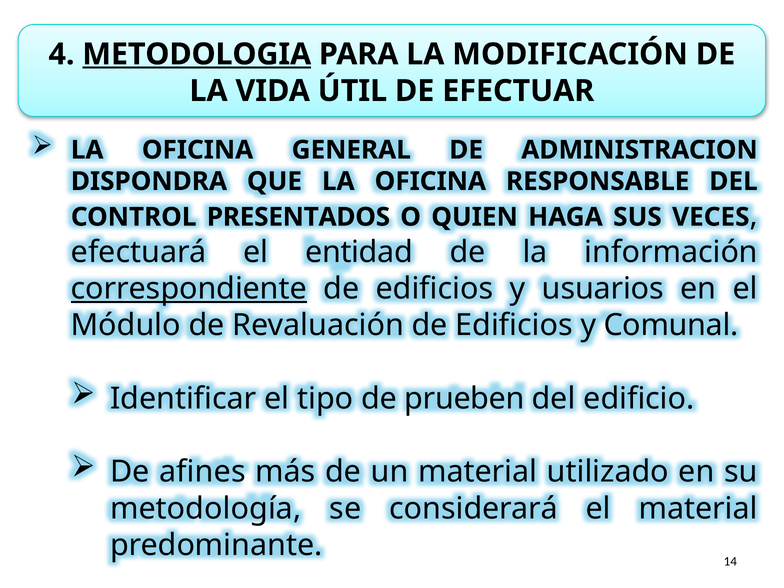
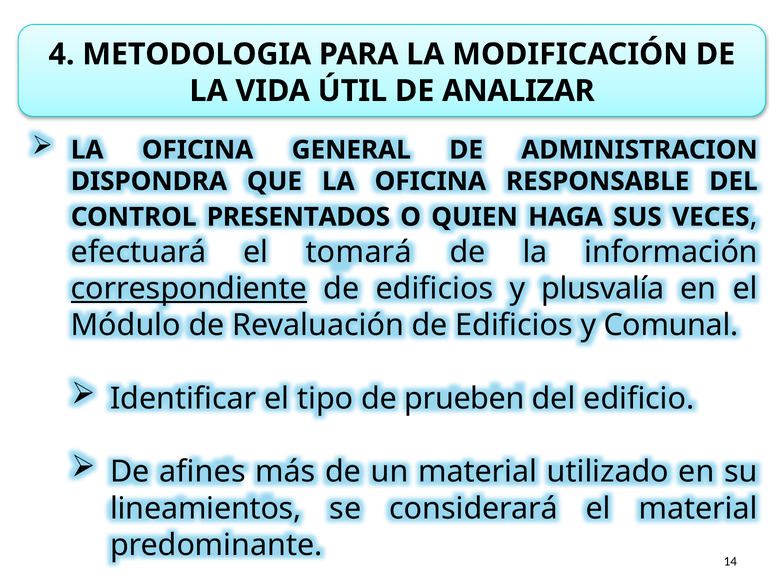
METODOLOGIA underline: present -> none
EFECTUAR: EFECTUAR -> ANALIZAR
entidad: entidad -> tomará
usuarios: usuarios -> plusvalía
metodología: metodología -> lineamientos
